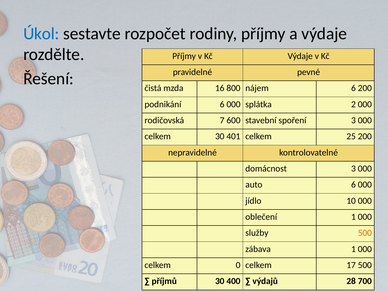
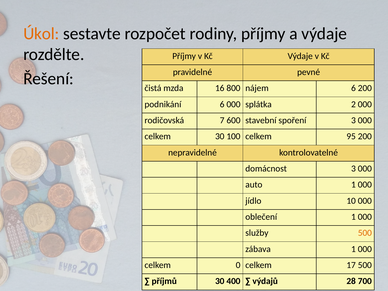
Úkol colour: blue -> orange
401: 401 -> 100
25: 25 -> 95
auto 6: 6 -> 1
